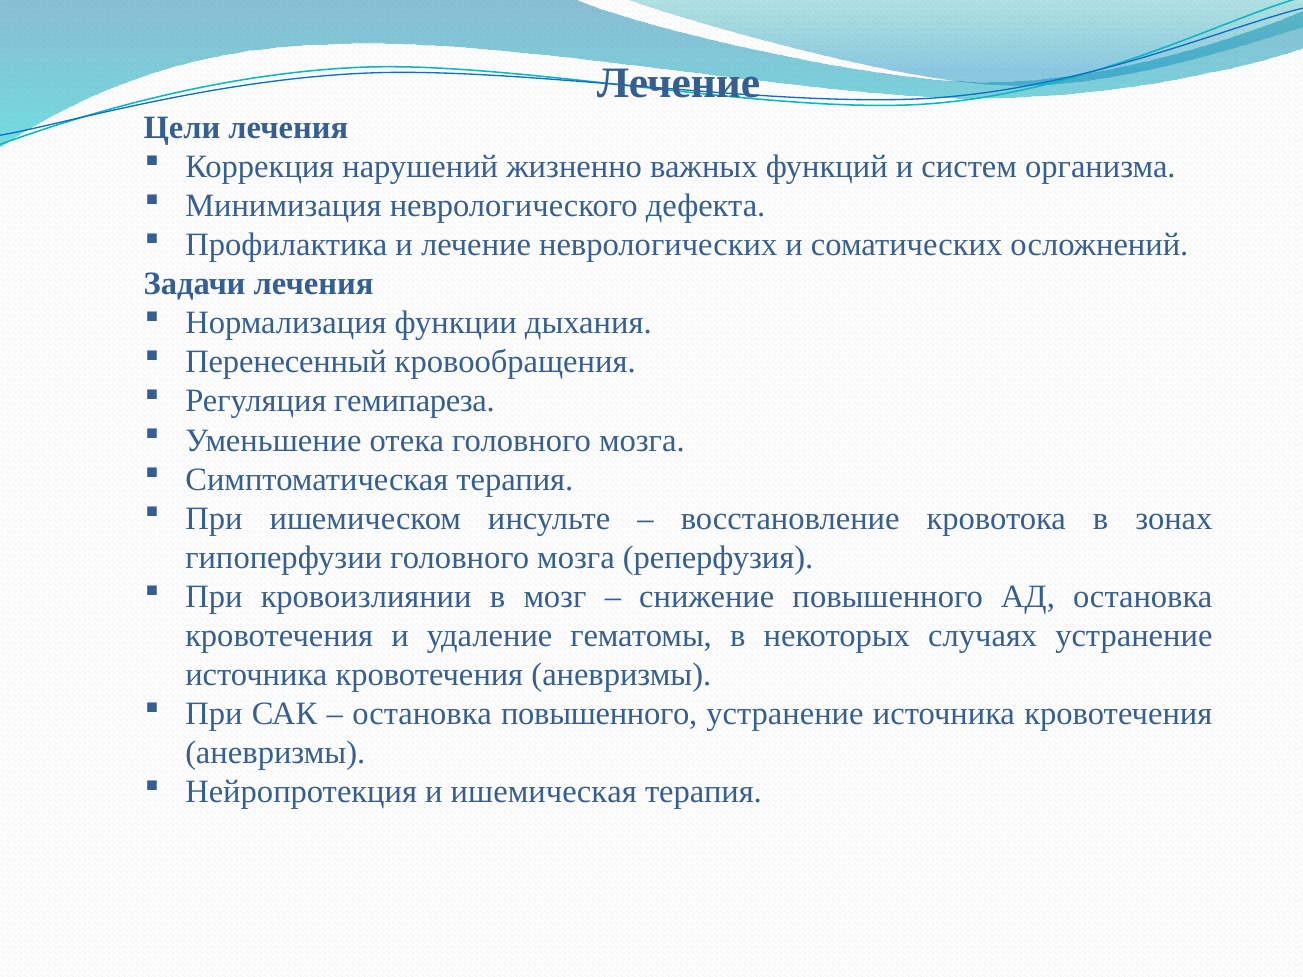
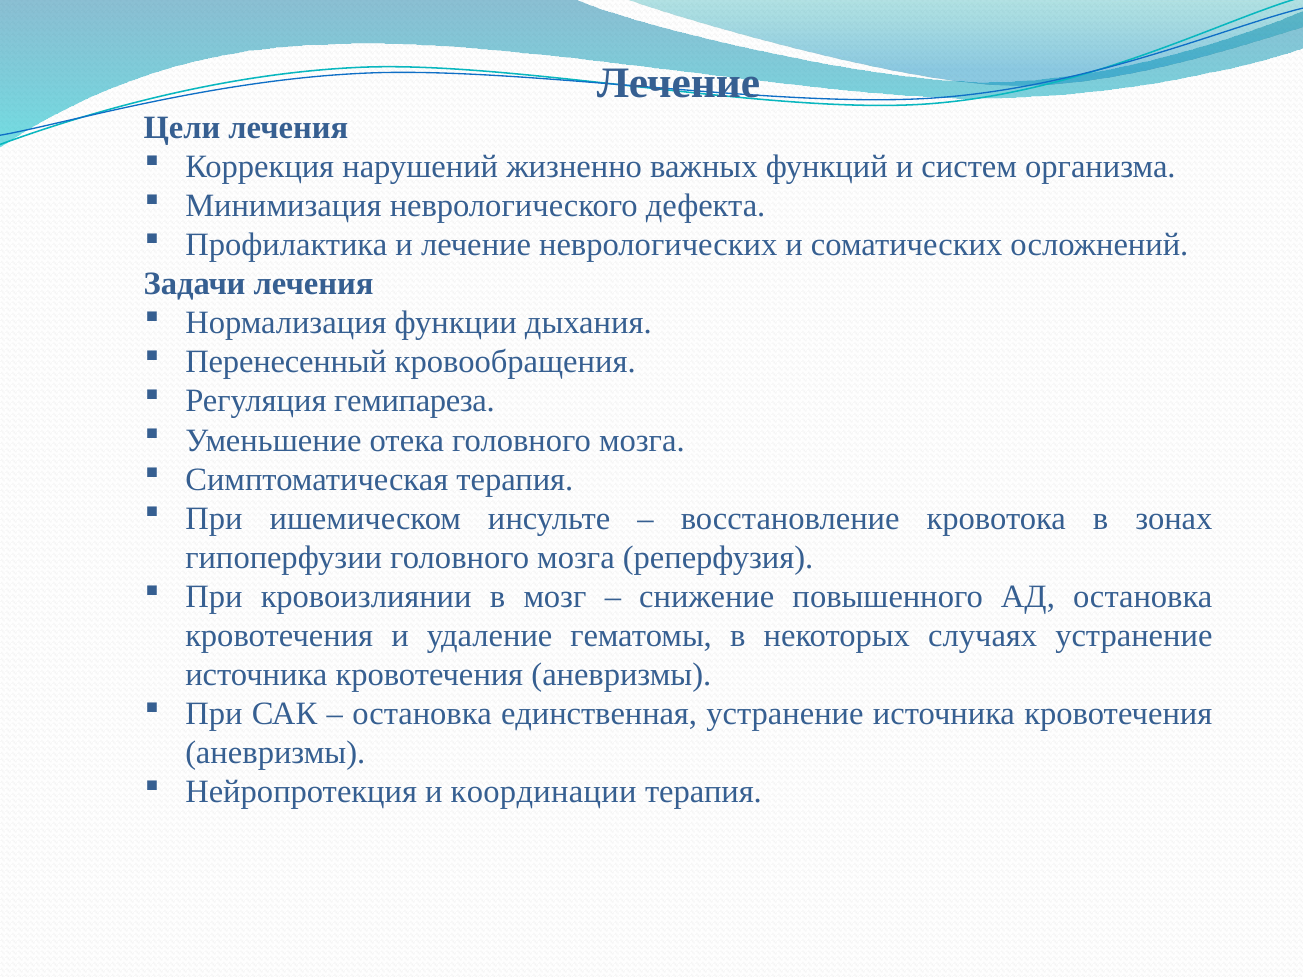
остановка повышенного: повышенного -> единственная
ишемическая: ишемическая -> координации
